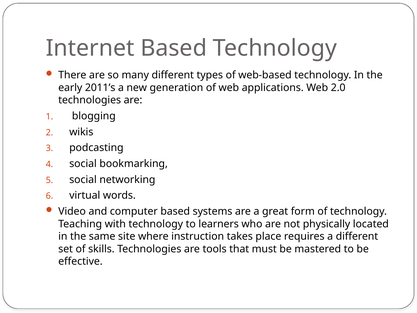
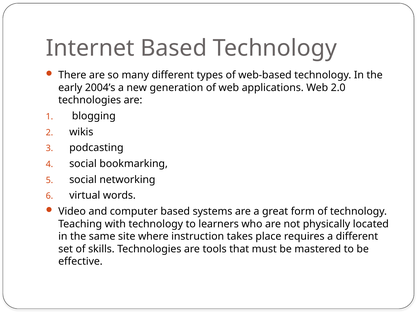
2011’s: 2011’s -> 2004’s
